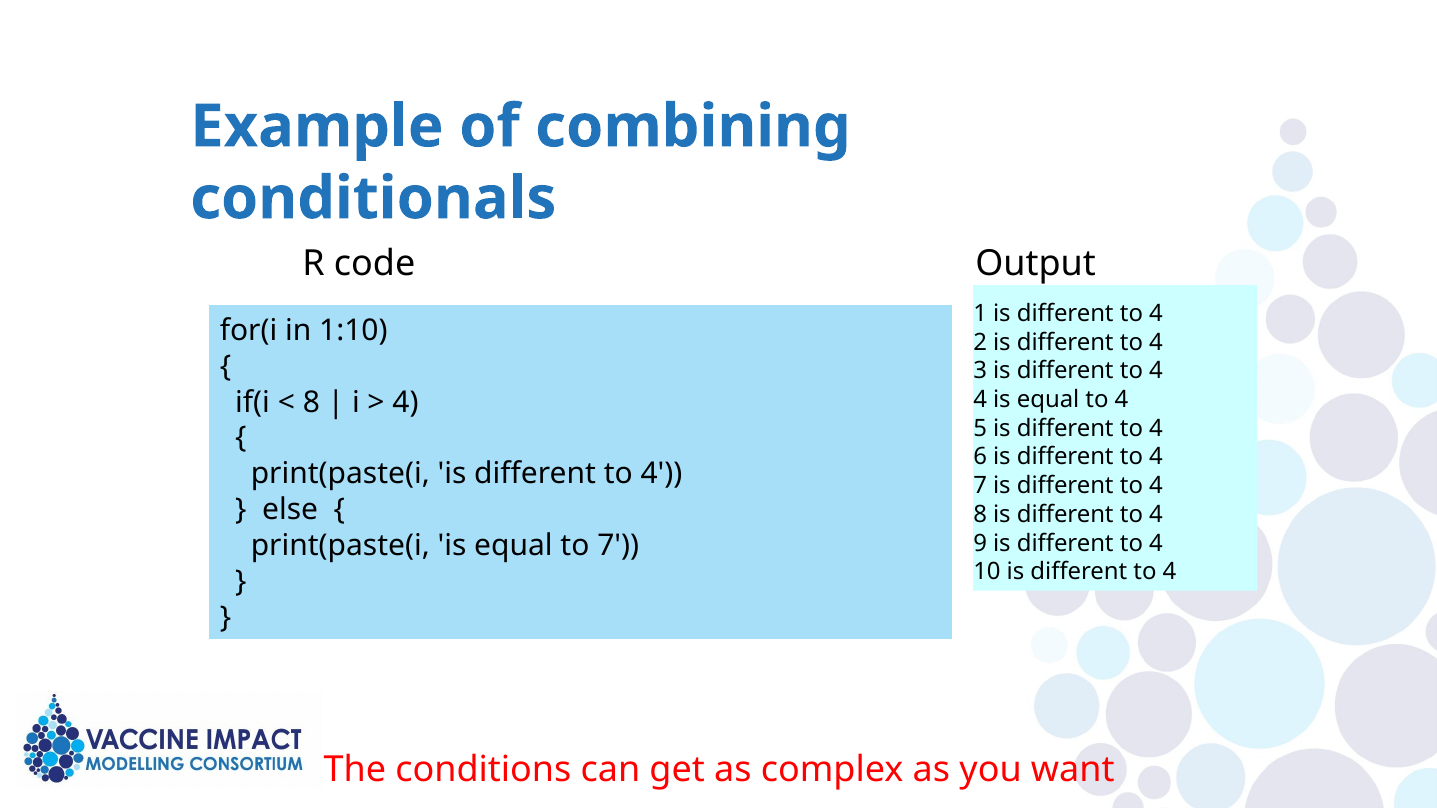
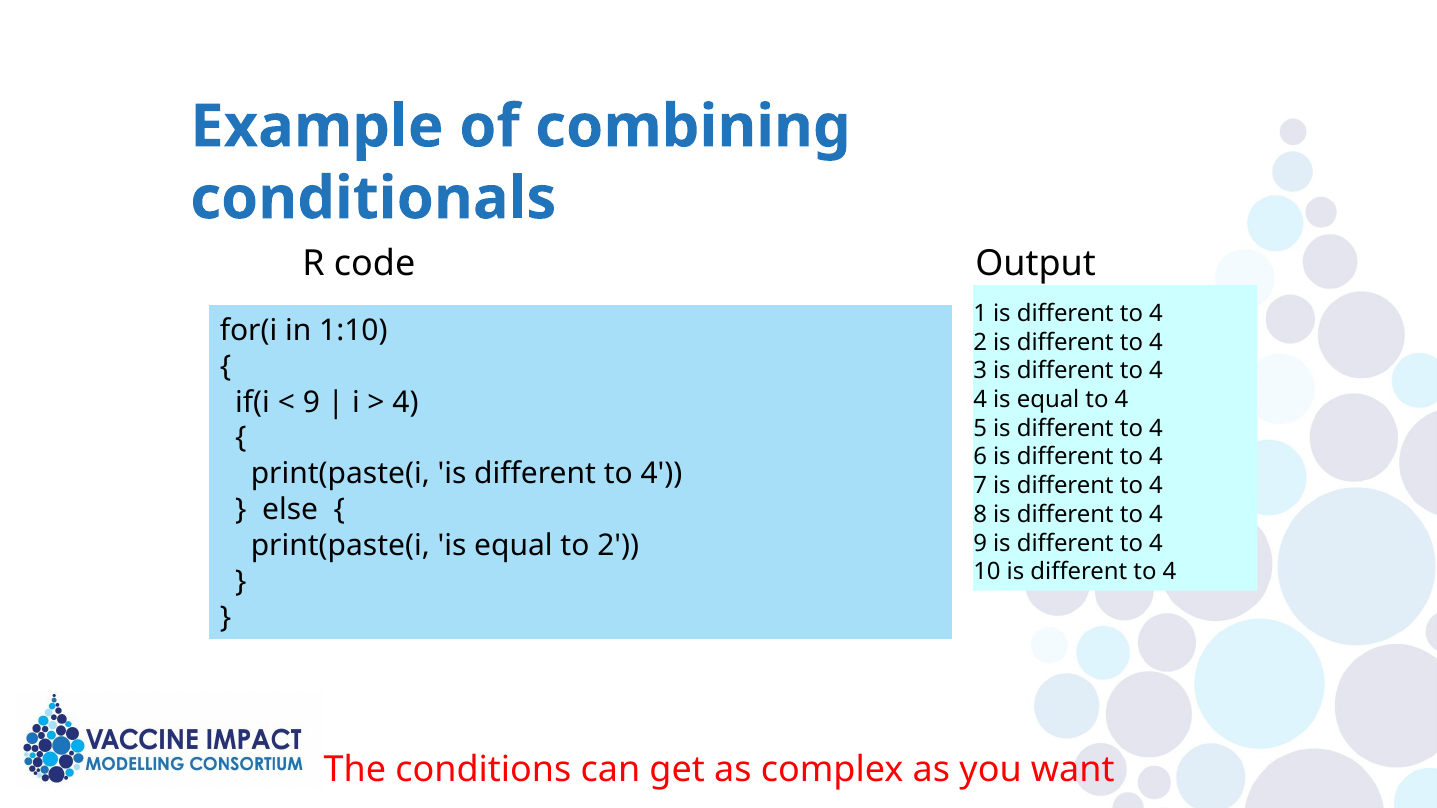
8 at (311, 402): 8 -> 9
to 7: 7 -> 2
